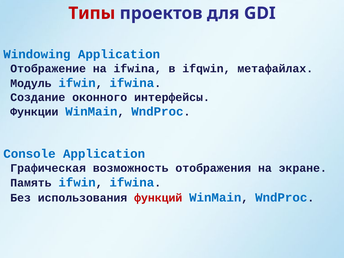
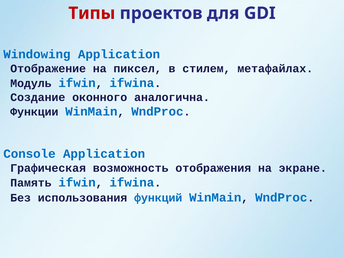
на ifwina: ifwina -> пиксел
ifqwin: ifqwin -> стилем
интерфейсы: интерфейсы -> аналогична
функций colour: red -> blue
